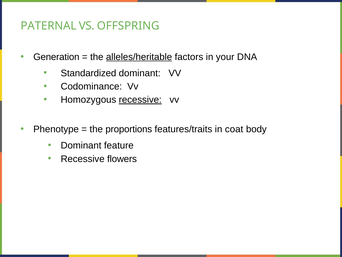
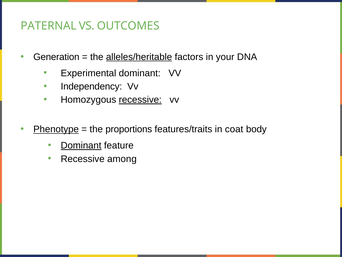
OFFSPRING: OFFSPRING -> OUTCOMES
Standardized: Standardized -> Experimental
Codominance: Codominance -> Independency
Phenotype underline: none -> present
Dominant at (81, 145) underline: none -> present
flowers: flowers -> among
